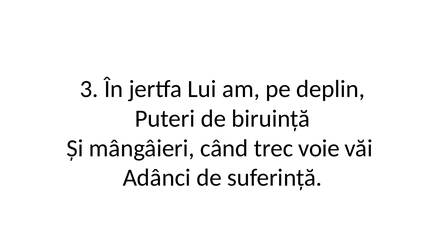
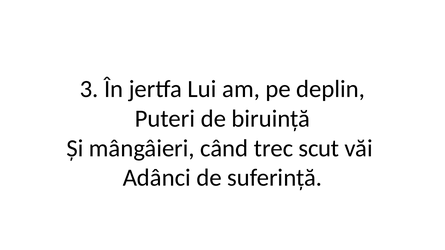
voie: voie -> scut
